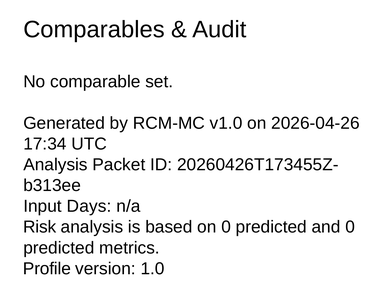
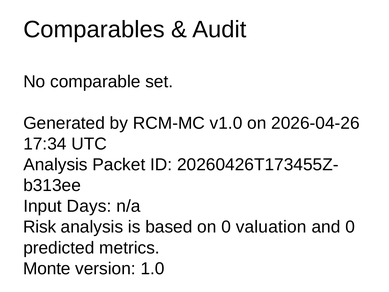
on 0 predicted: predicted -> valuation
Profile: Profile -> Monte
